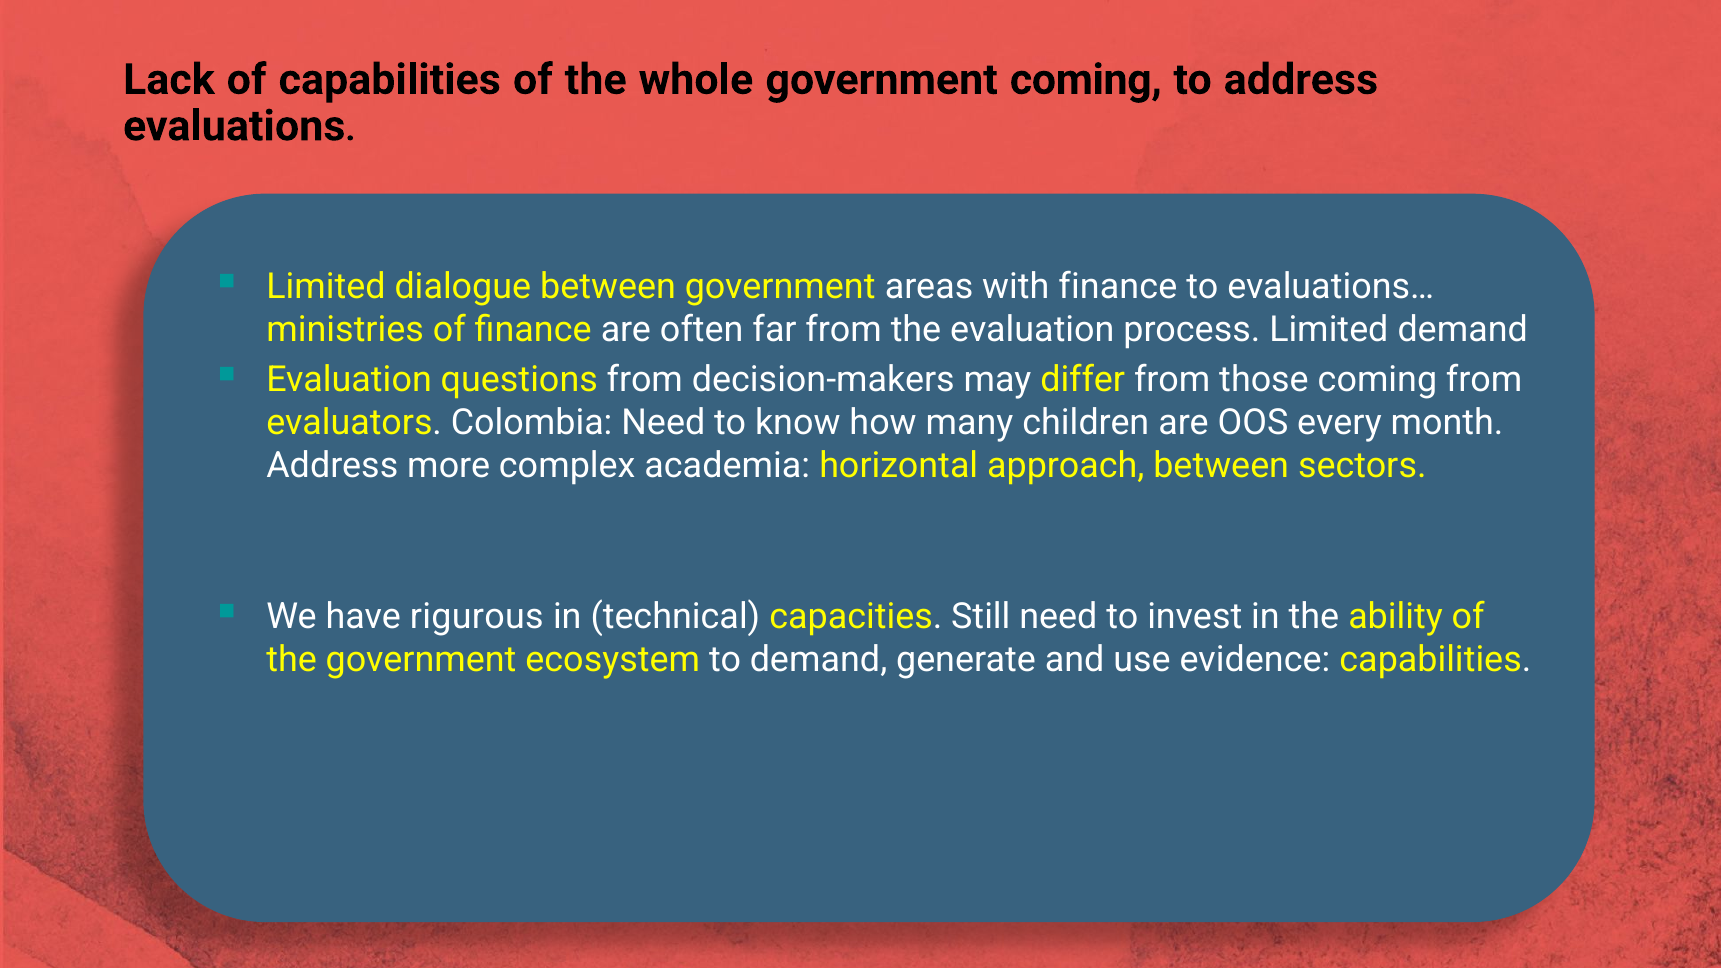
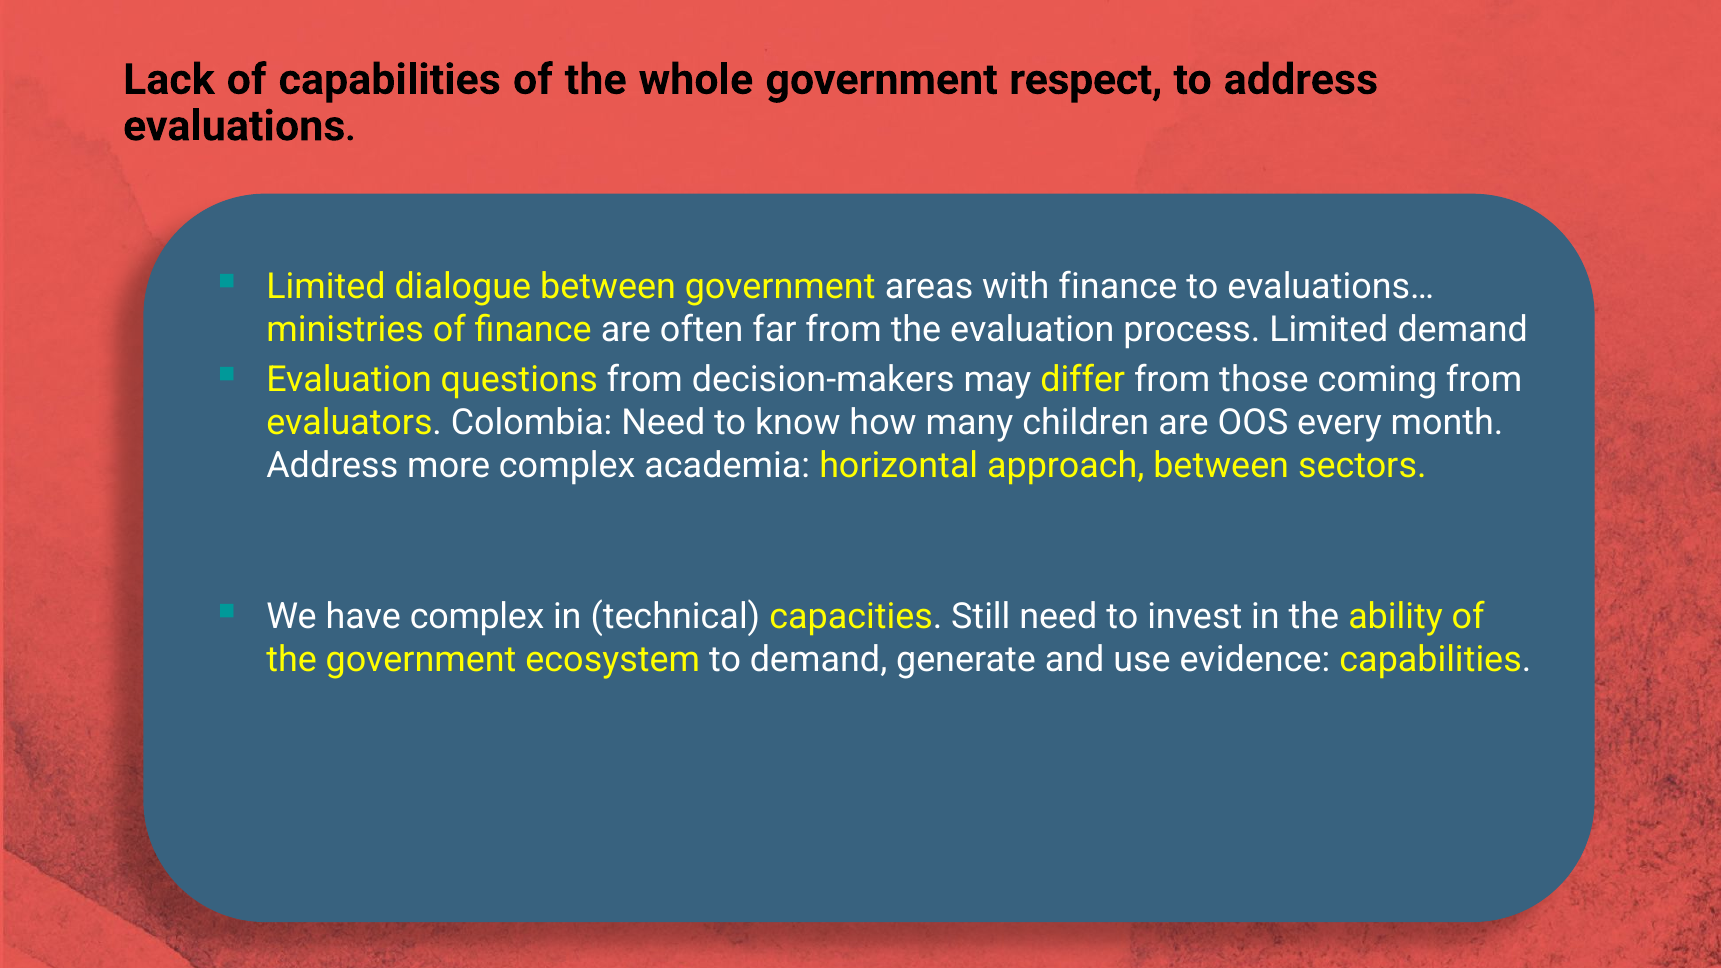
government coming: coming -> respect
have rigurous: rigurous -> complex
